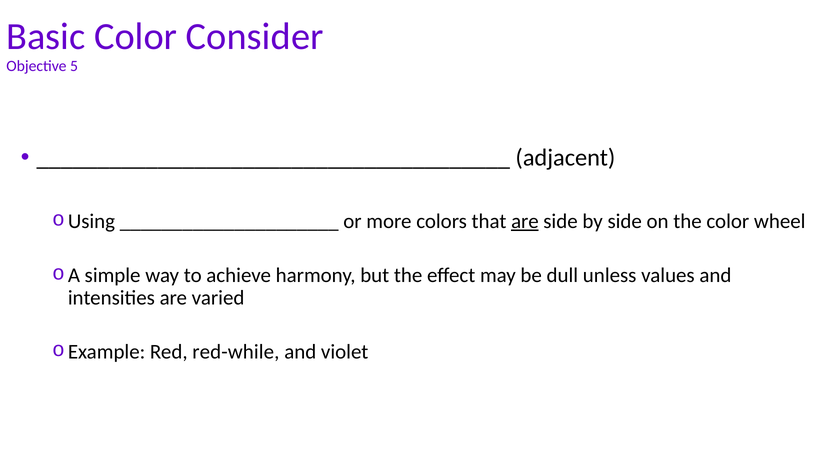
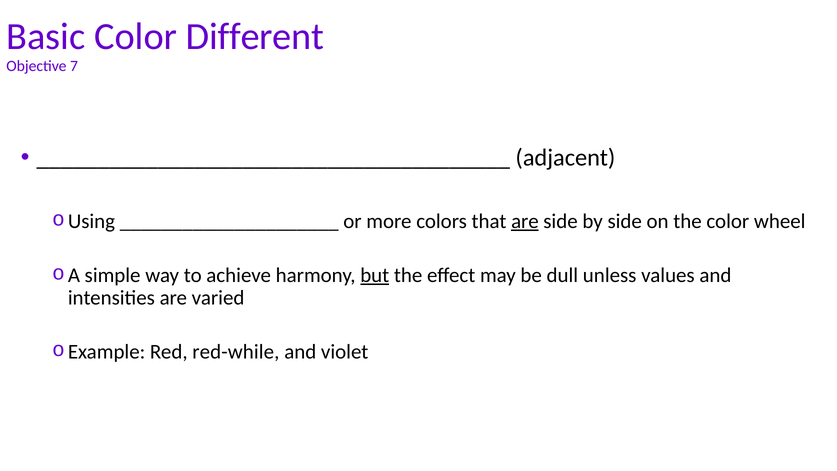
Consider: Consider -> Different
5: 5 -> 7
but underline: none -> present
